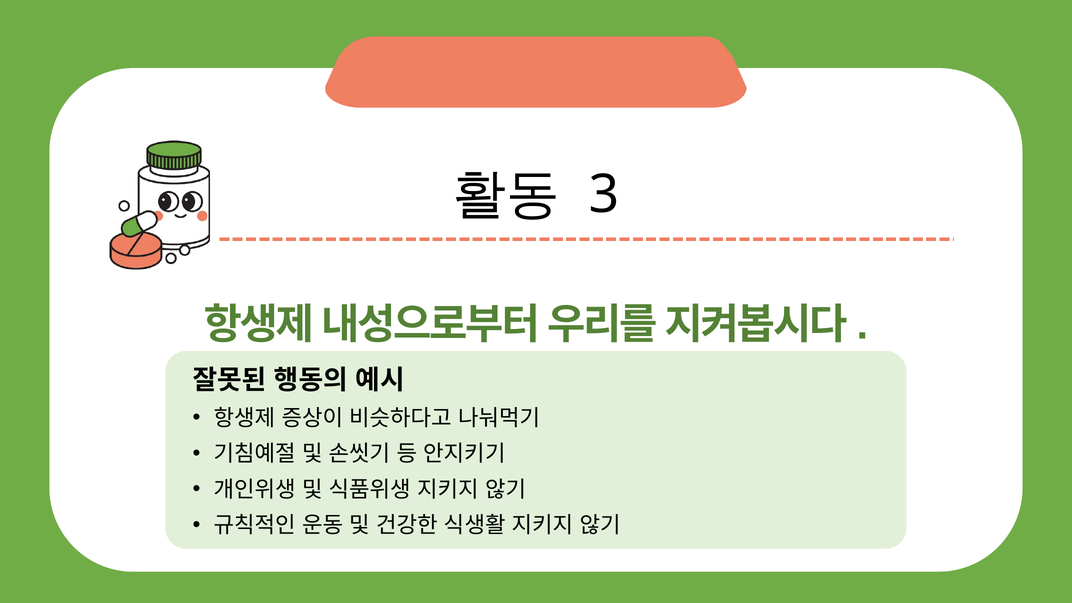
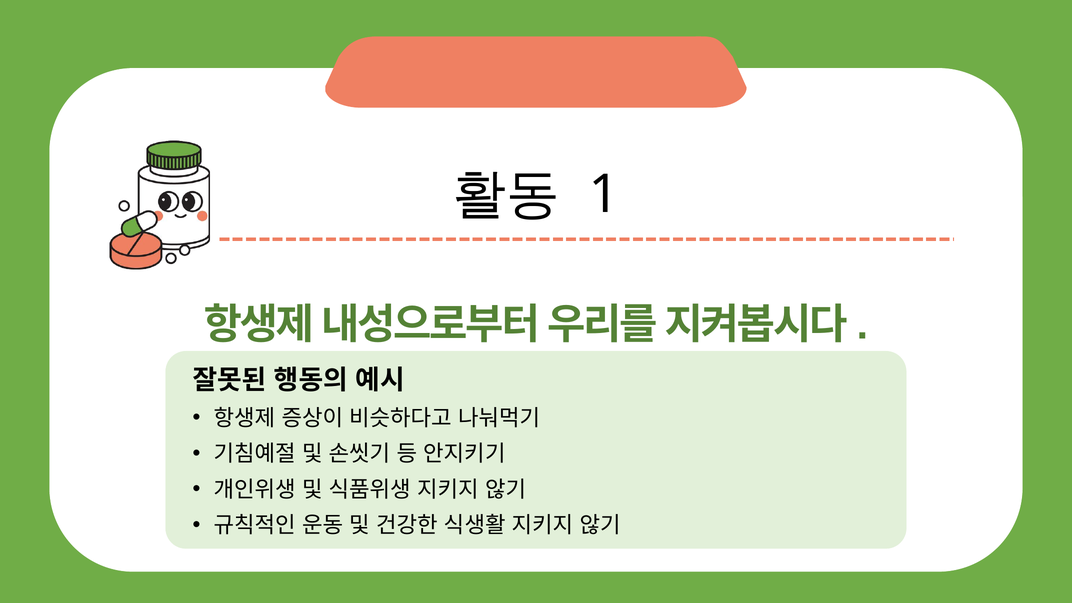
3: 3 -> 1
